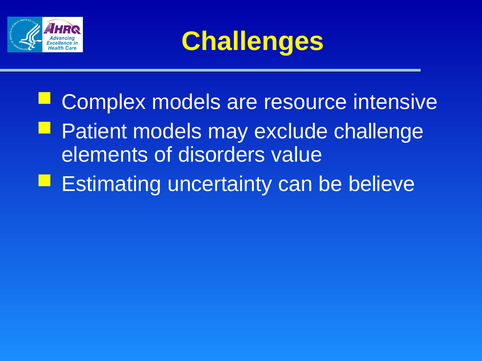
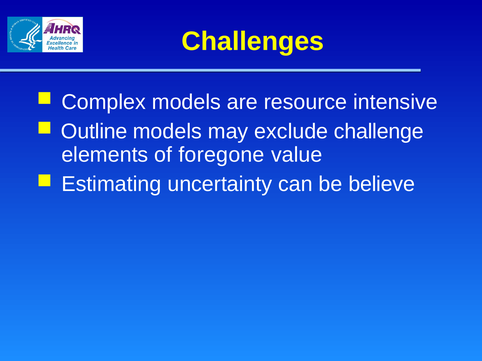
Patient: Patient -> Outline
disorders: disorders -> foregone
